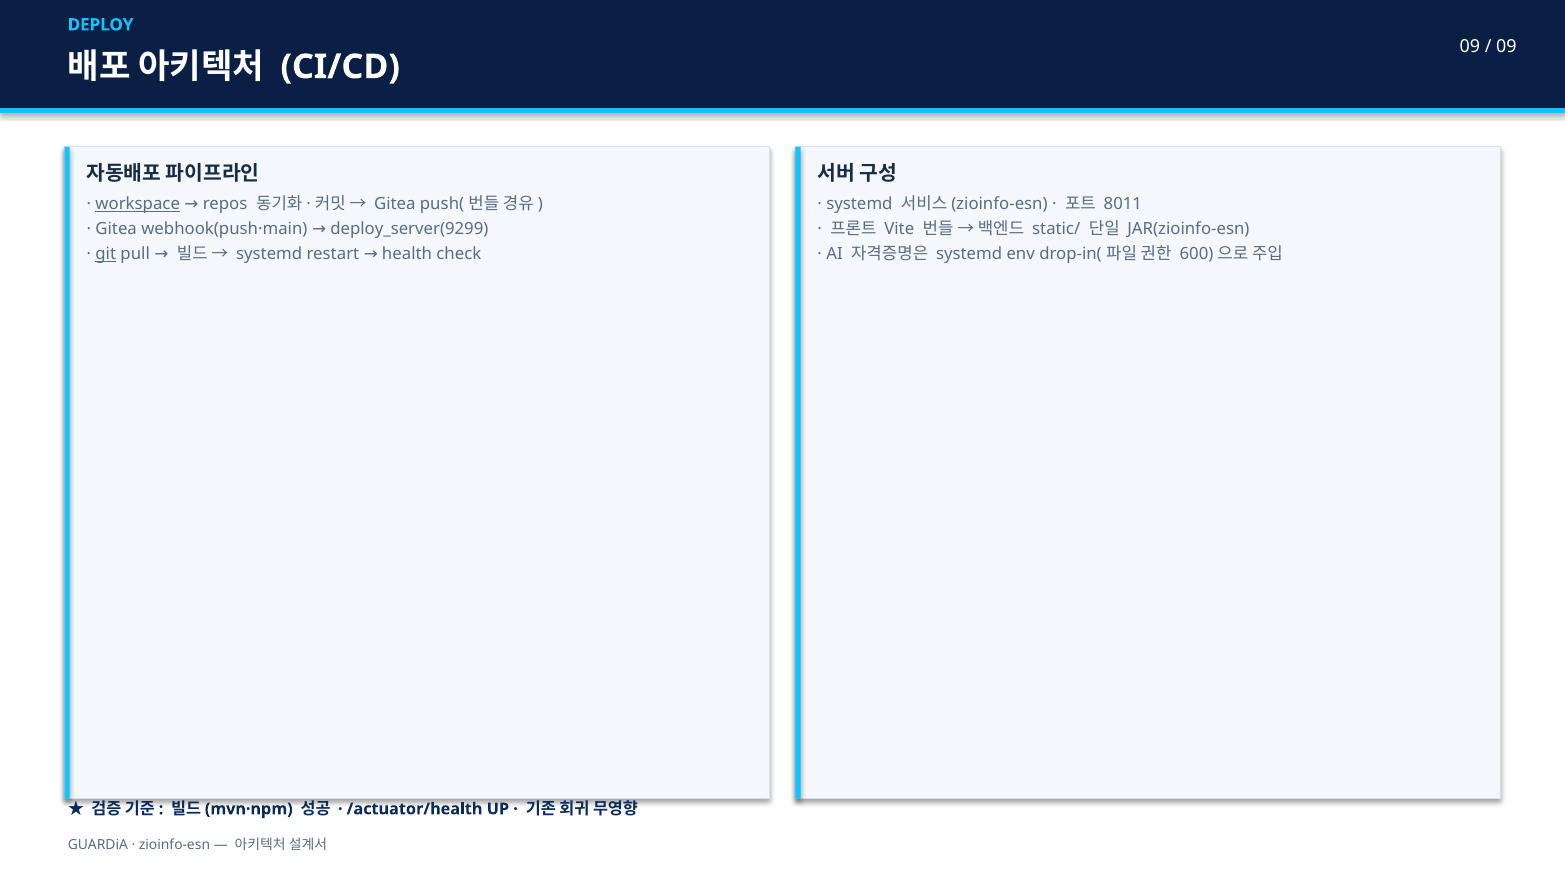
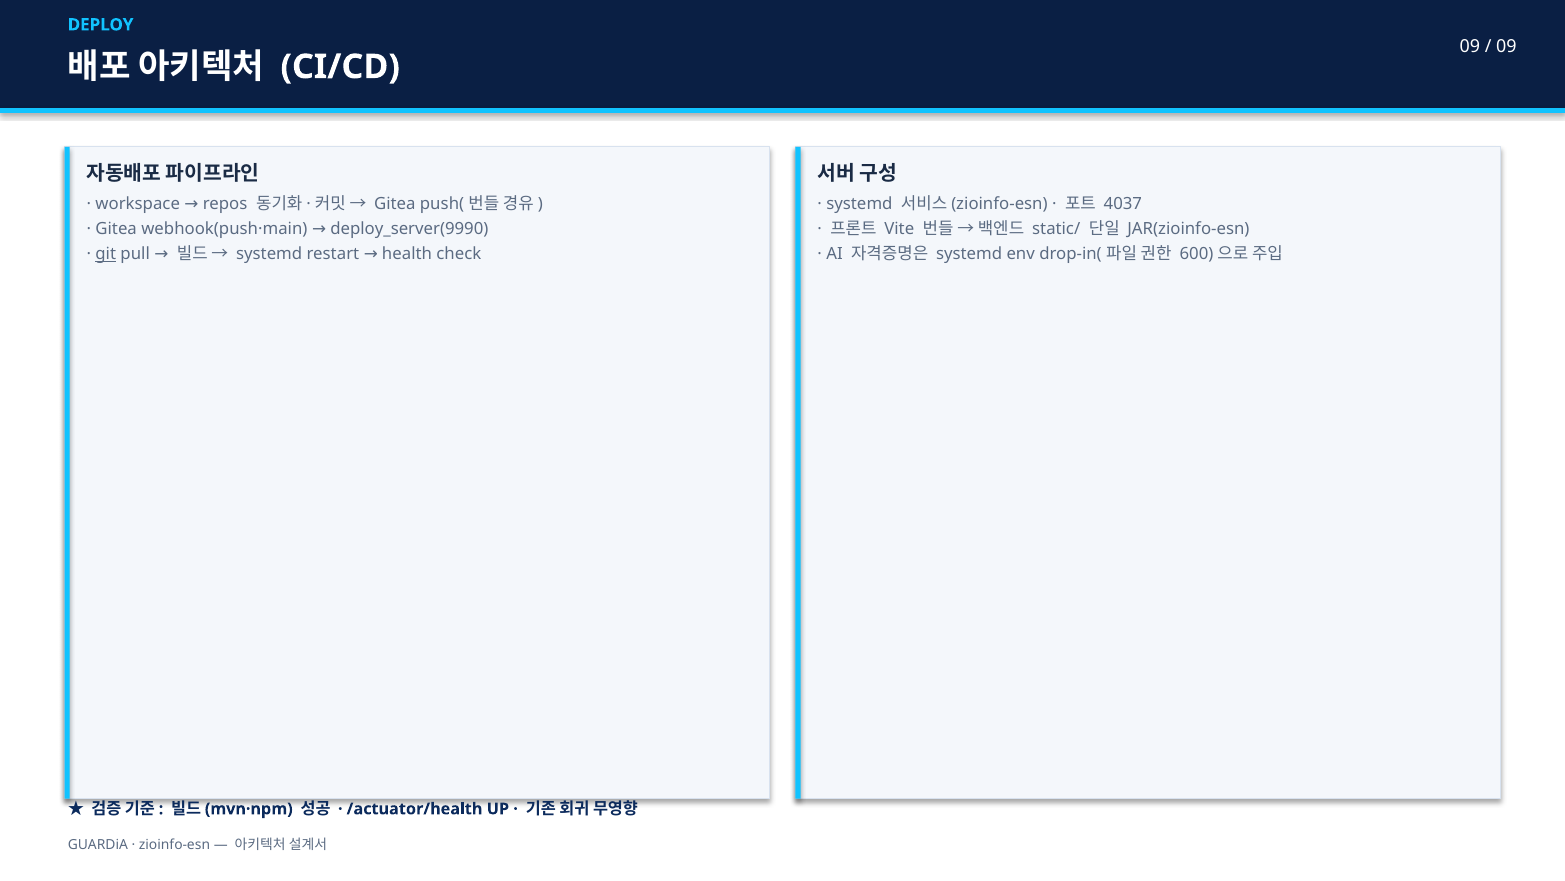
workspace underline: present -> none
8011: 8011 -> 4037
deploy_server(9299: deploy_server(9299 -> deploy_server(9990
